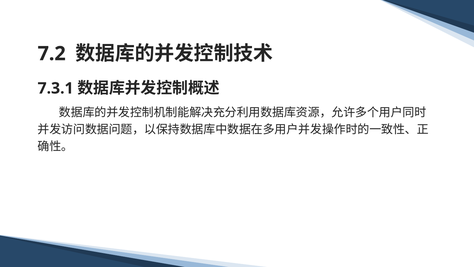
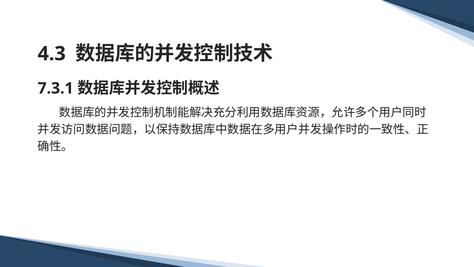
7.2: 7.2 -> 4.3
